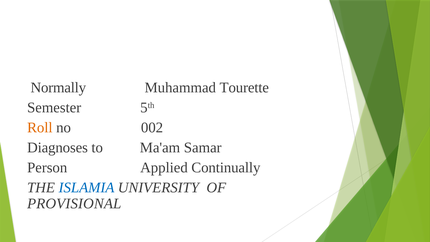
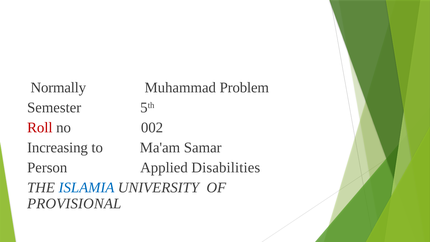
Tourette: Tourette -> Problem
Roll colour: orange -> red
Diagnoses: Diagnoses -> Increasing
Continually: Continually -> Disabilities
